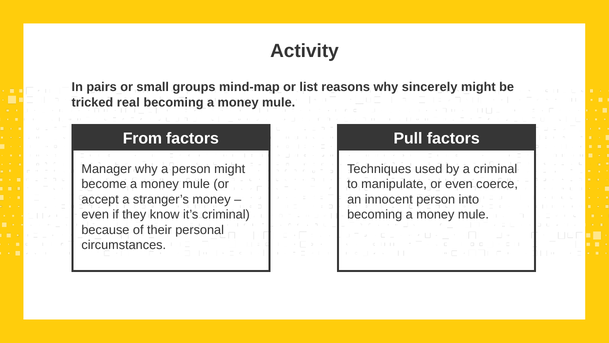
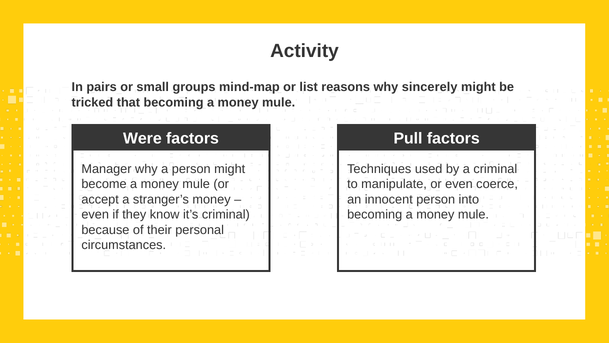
real: real -> that
From: From -> Were
